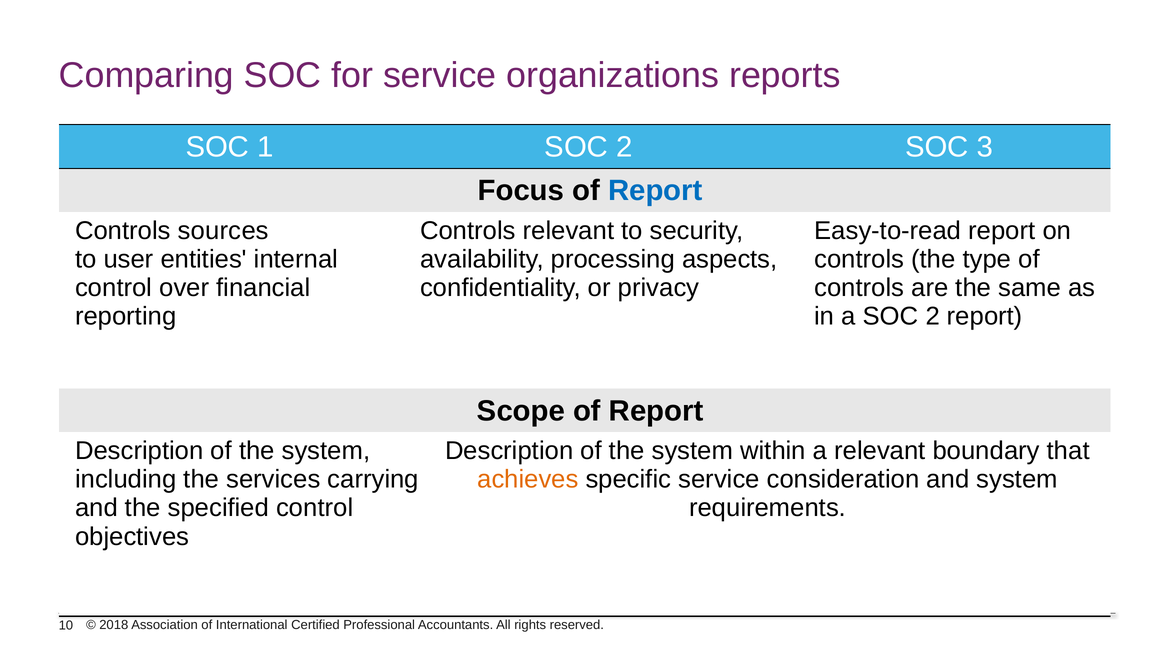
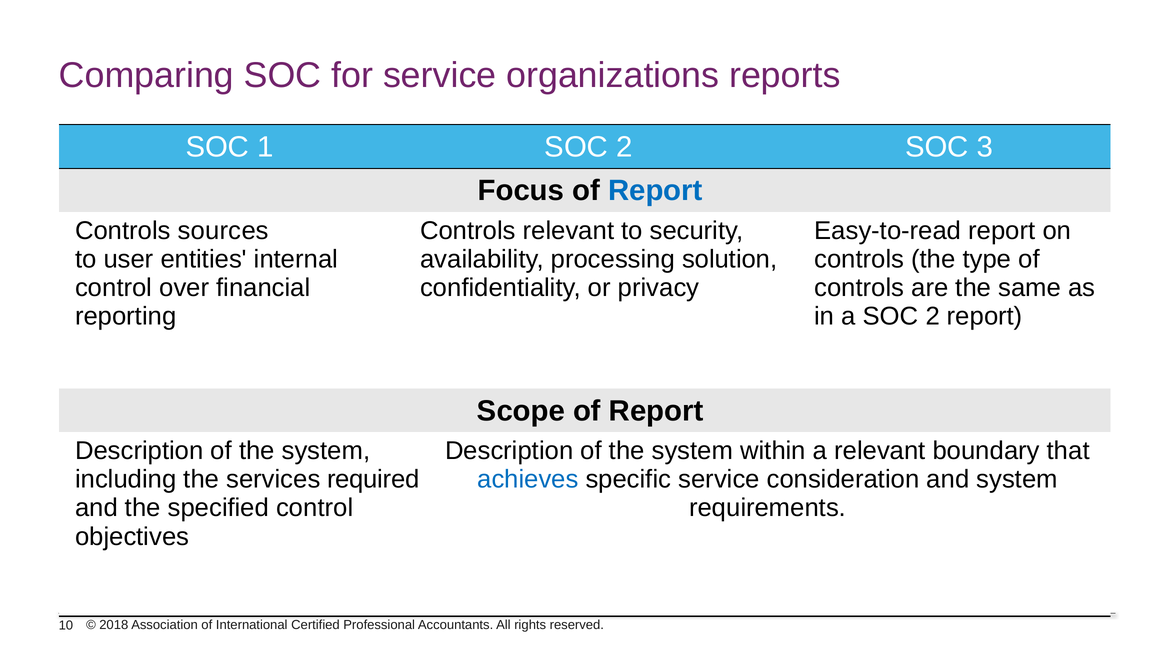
aspects: aspects -> solution
carrying: carrying -> required
achieves colour: orange -> blue
